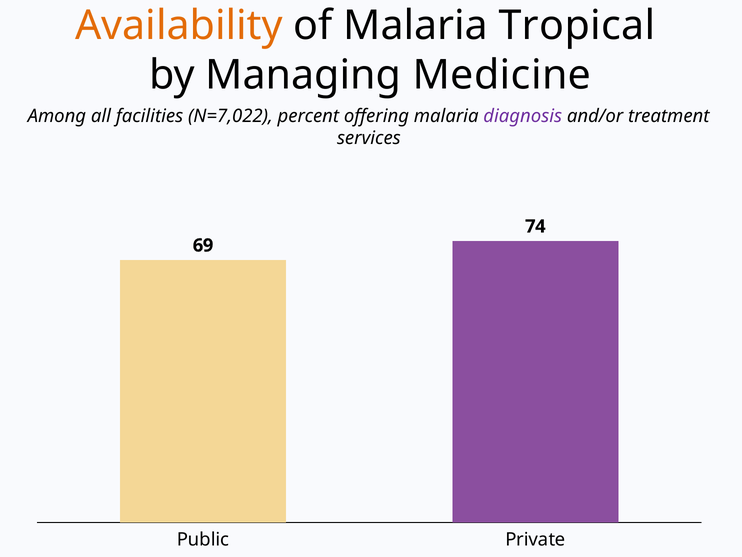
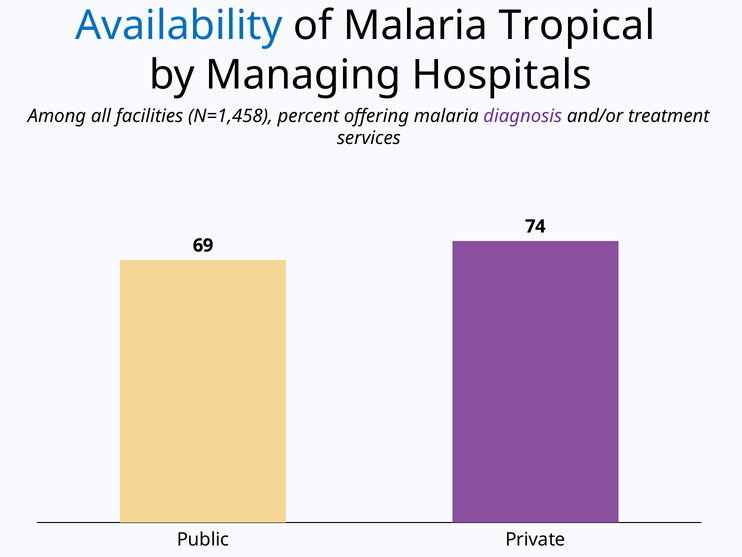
Availability colour: orange -> blue
Medicine: Medicine -> Hospitals
N=7,022: N=7,022 -> N=1,458
